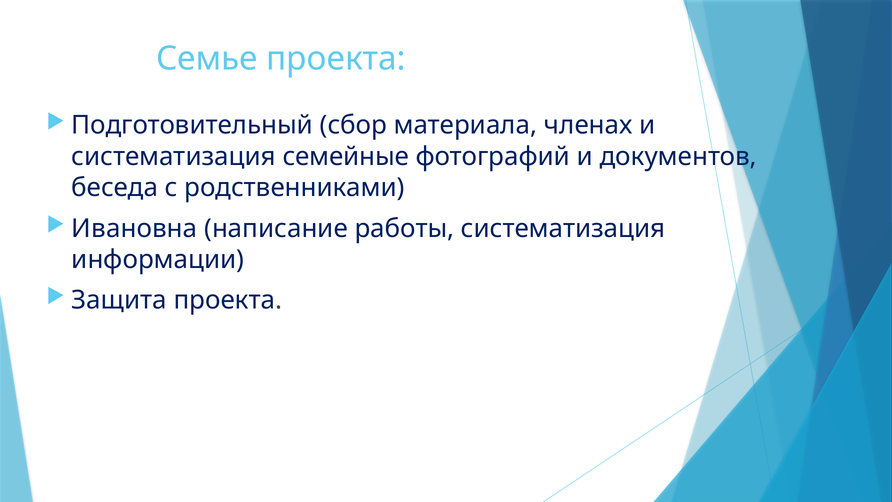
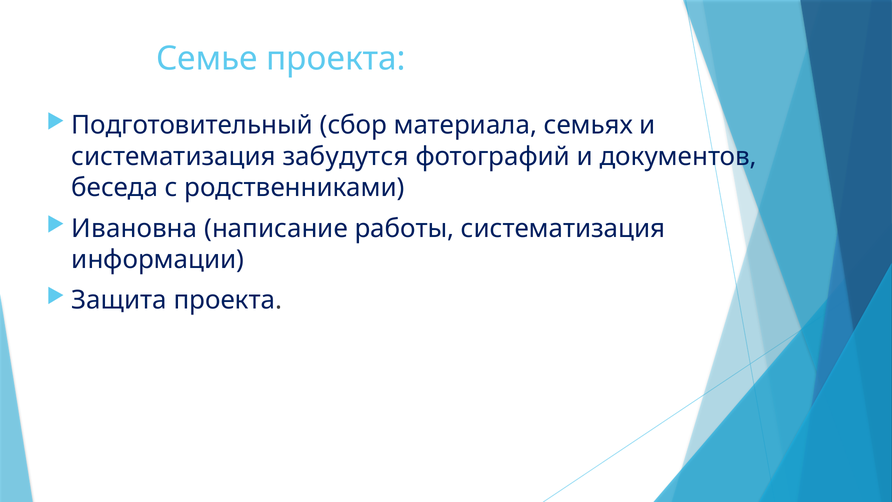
членах: членах -> семьях
семейные: семейные -> забудутся
